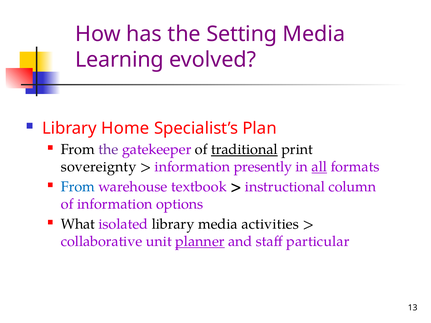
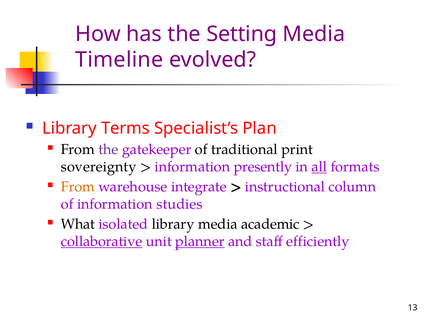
Learning: Learning -> Timeline
Home: Home -> Terms
traditional underline: present -> none
From at (78, 187) colour: blue -> orange
textbook: textbook -> integrate
options: options -> studies
activities: activities -> academic
collaborative underline: none -> present
particular: particular -> efficiently
